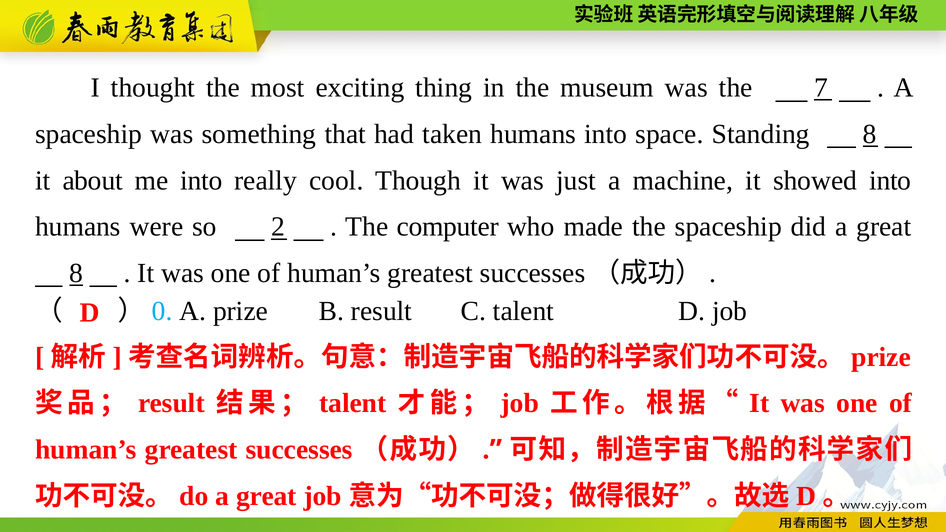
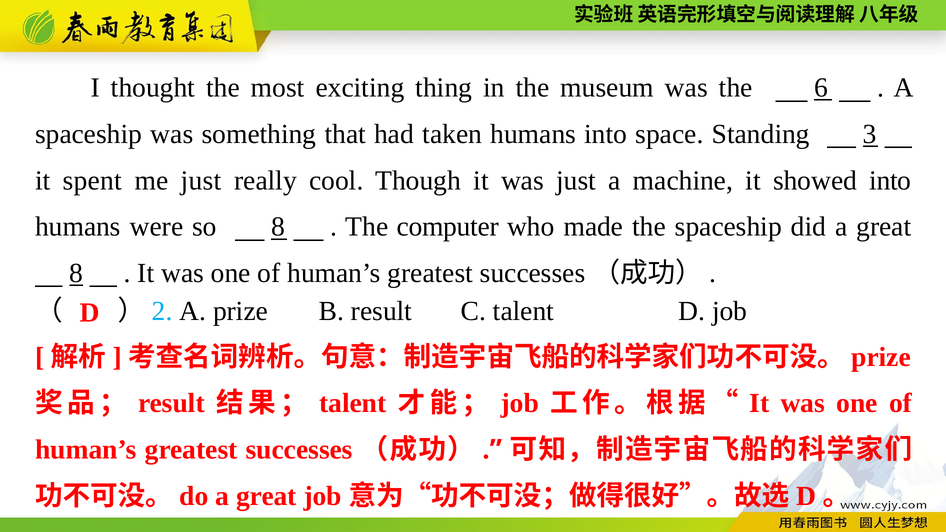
7: 7 -> 6
Standing 8: 8 -> 3
about: about -> spent
me into: into -> just
so 2: 2 -> 8
0: 0 -> 2
